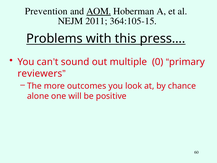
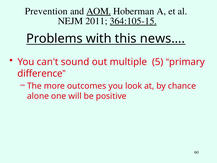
364:105-15 underline: none -> present
press…: press… -> news…
0: 0 -> 5
reviewers: reviewers -> difference
